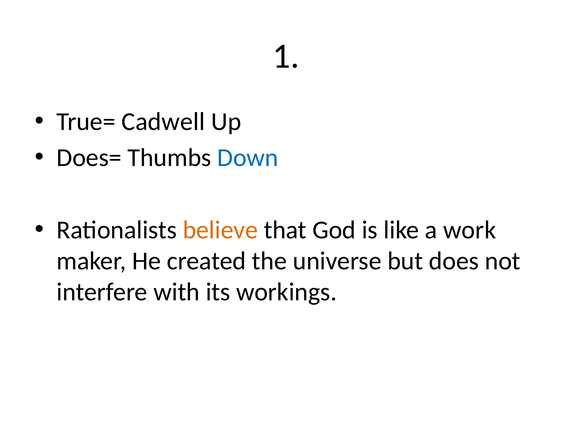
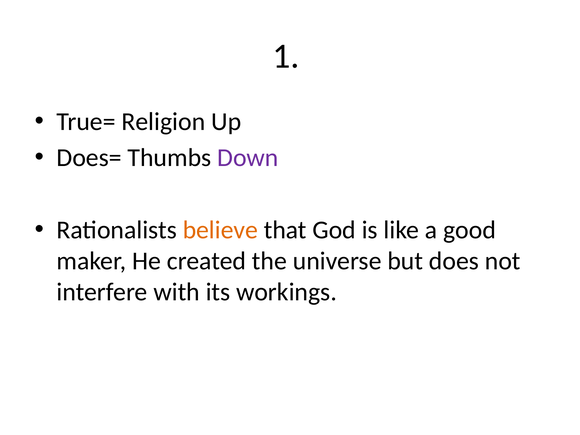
Cadwell: Cadwell -> Religion
Down colour: blue -> purple
work: work -> good
